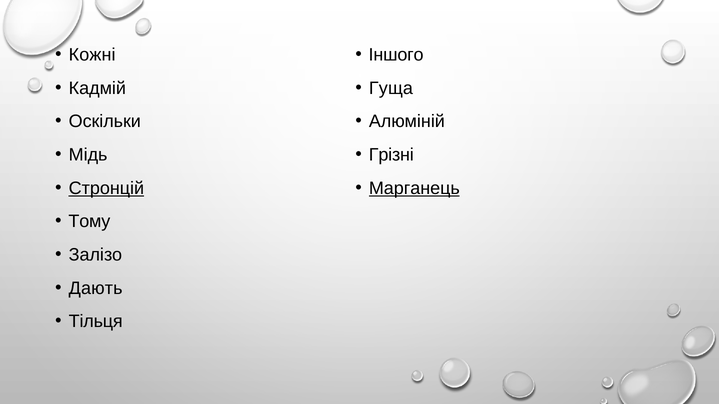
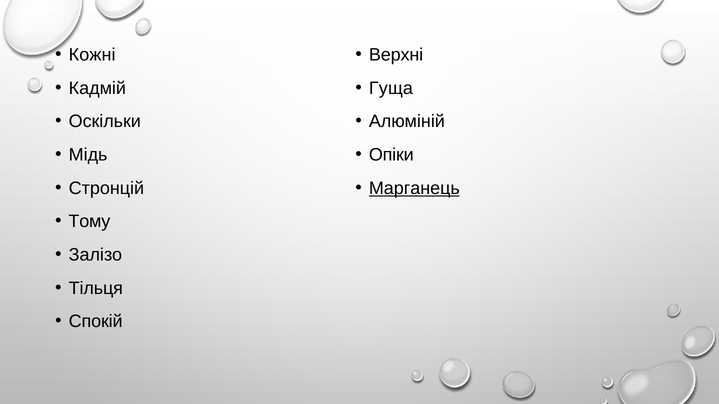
Іншого: Іншого -> Верхні
Грізні: Грізні -> Опіки
Стронцій underline: present -> none
Дають: Дають -> Тільця
Тільця: Тільця -> Спокій
